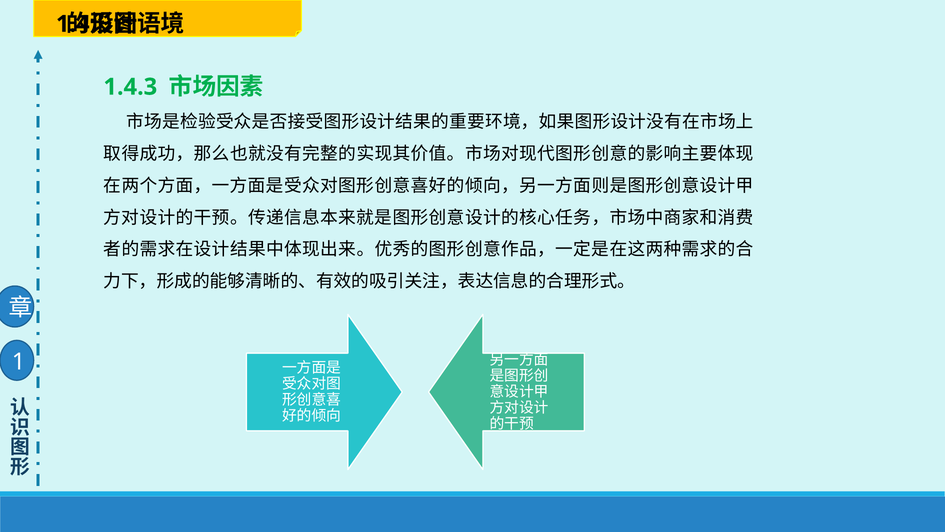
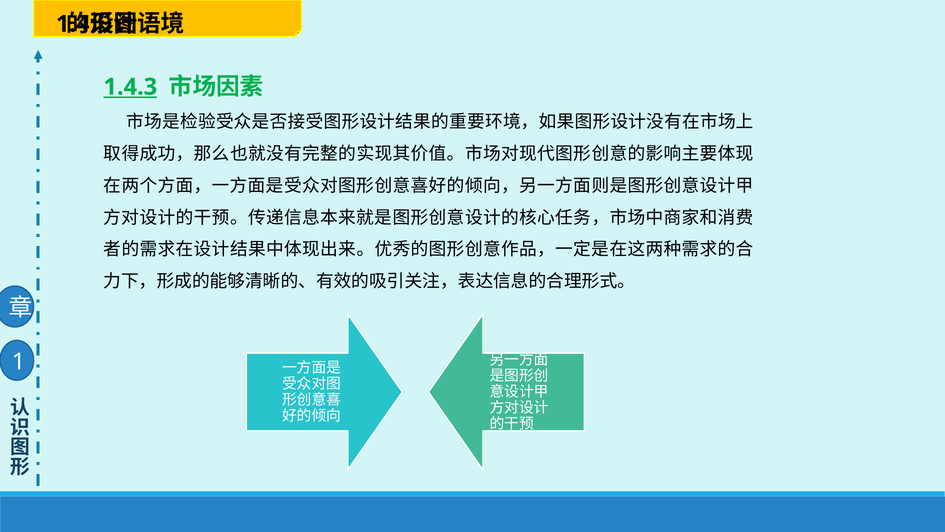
1.4.3 underline: none -> present
